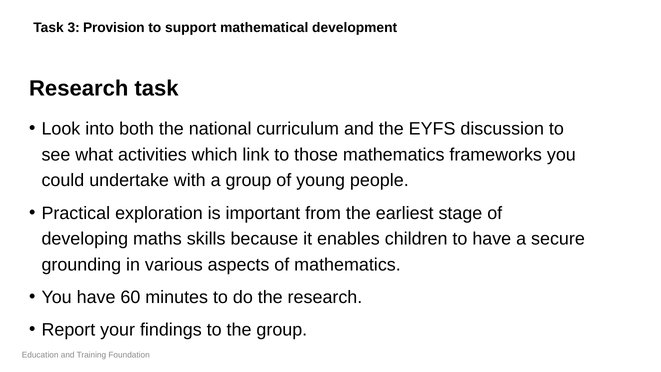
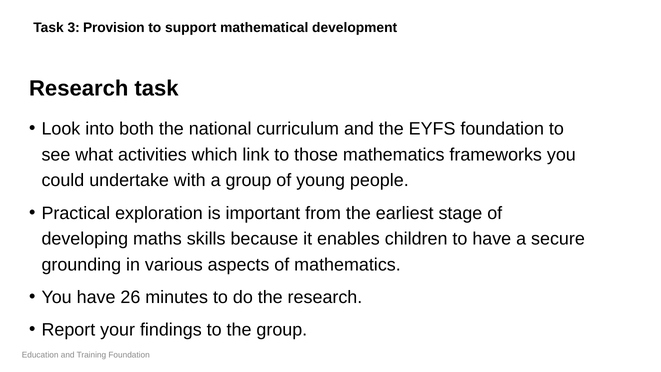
EYFS discussion: discussion -> foundation
60: 60 -> 26
